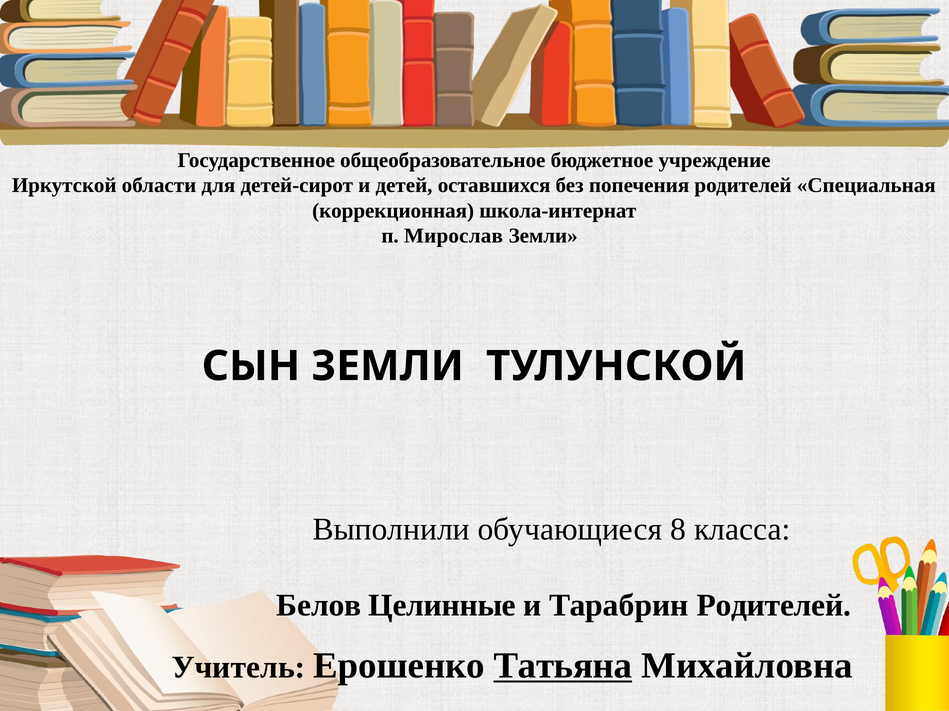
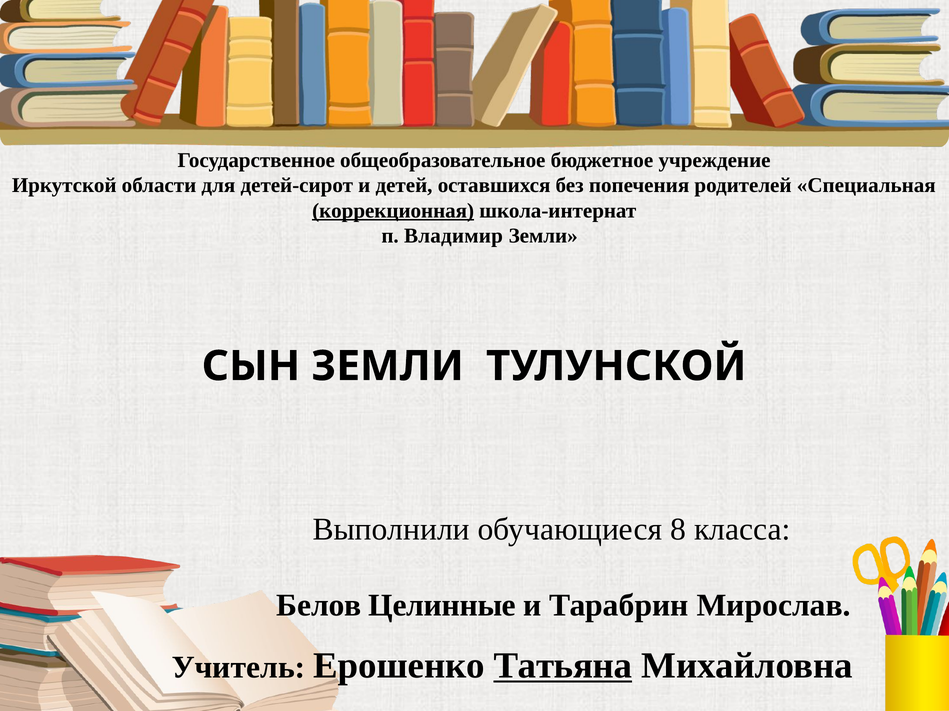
коррекционная underline: none -> present
Мирослав: Мирослав -> Владимир
Тарабрин Родителей: Родителей -> Мирослав
